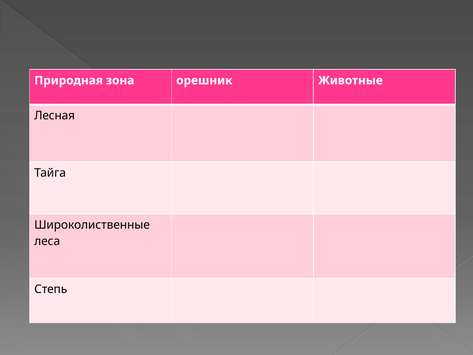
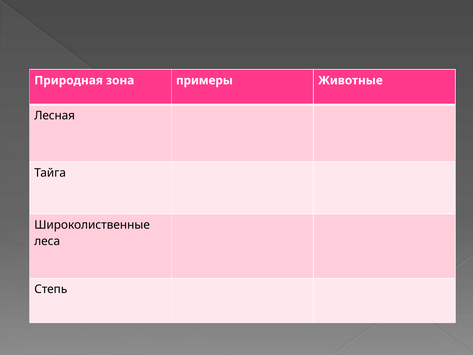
орешник: орешник -> примеры
